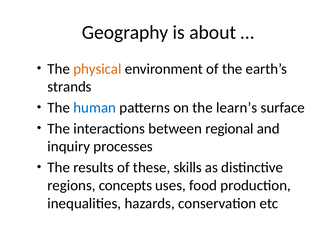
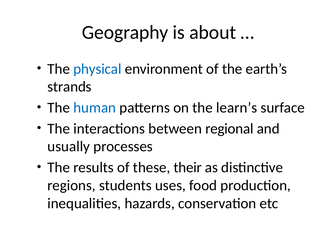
physical colour: orange -> blue
inquiry: inquiry -> usually
skills: skills -> their
concepts: concepts -> students
